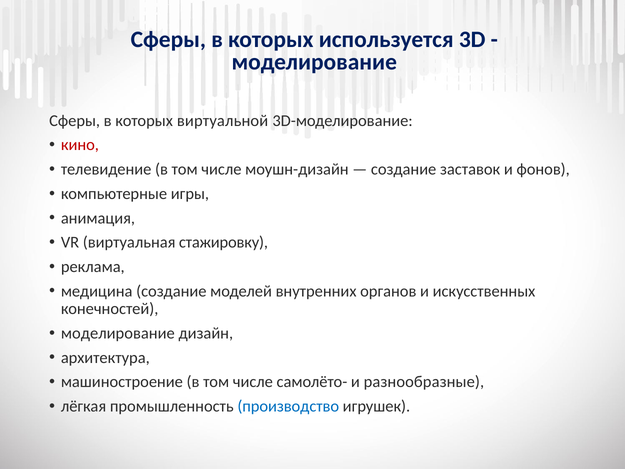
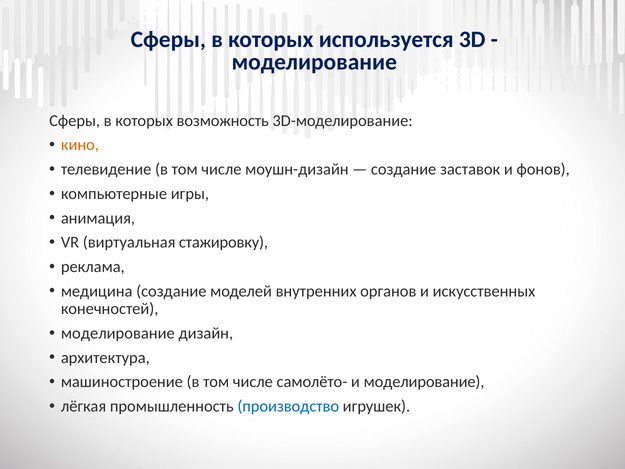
виртуальной: виртуальной -> возможность
кино colour: red -> orange
и разнообразные: разнообразные -> моделирование
